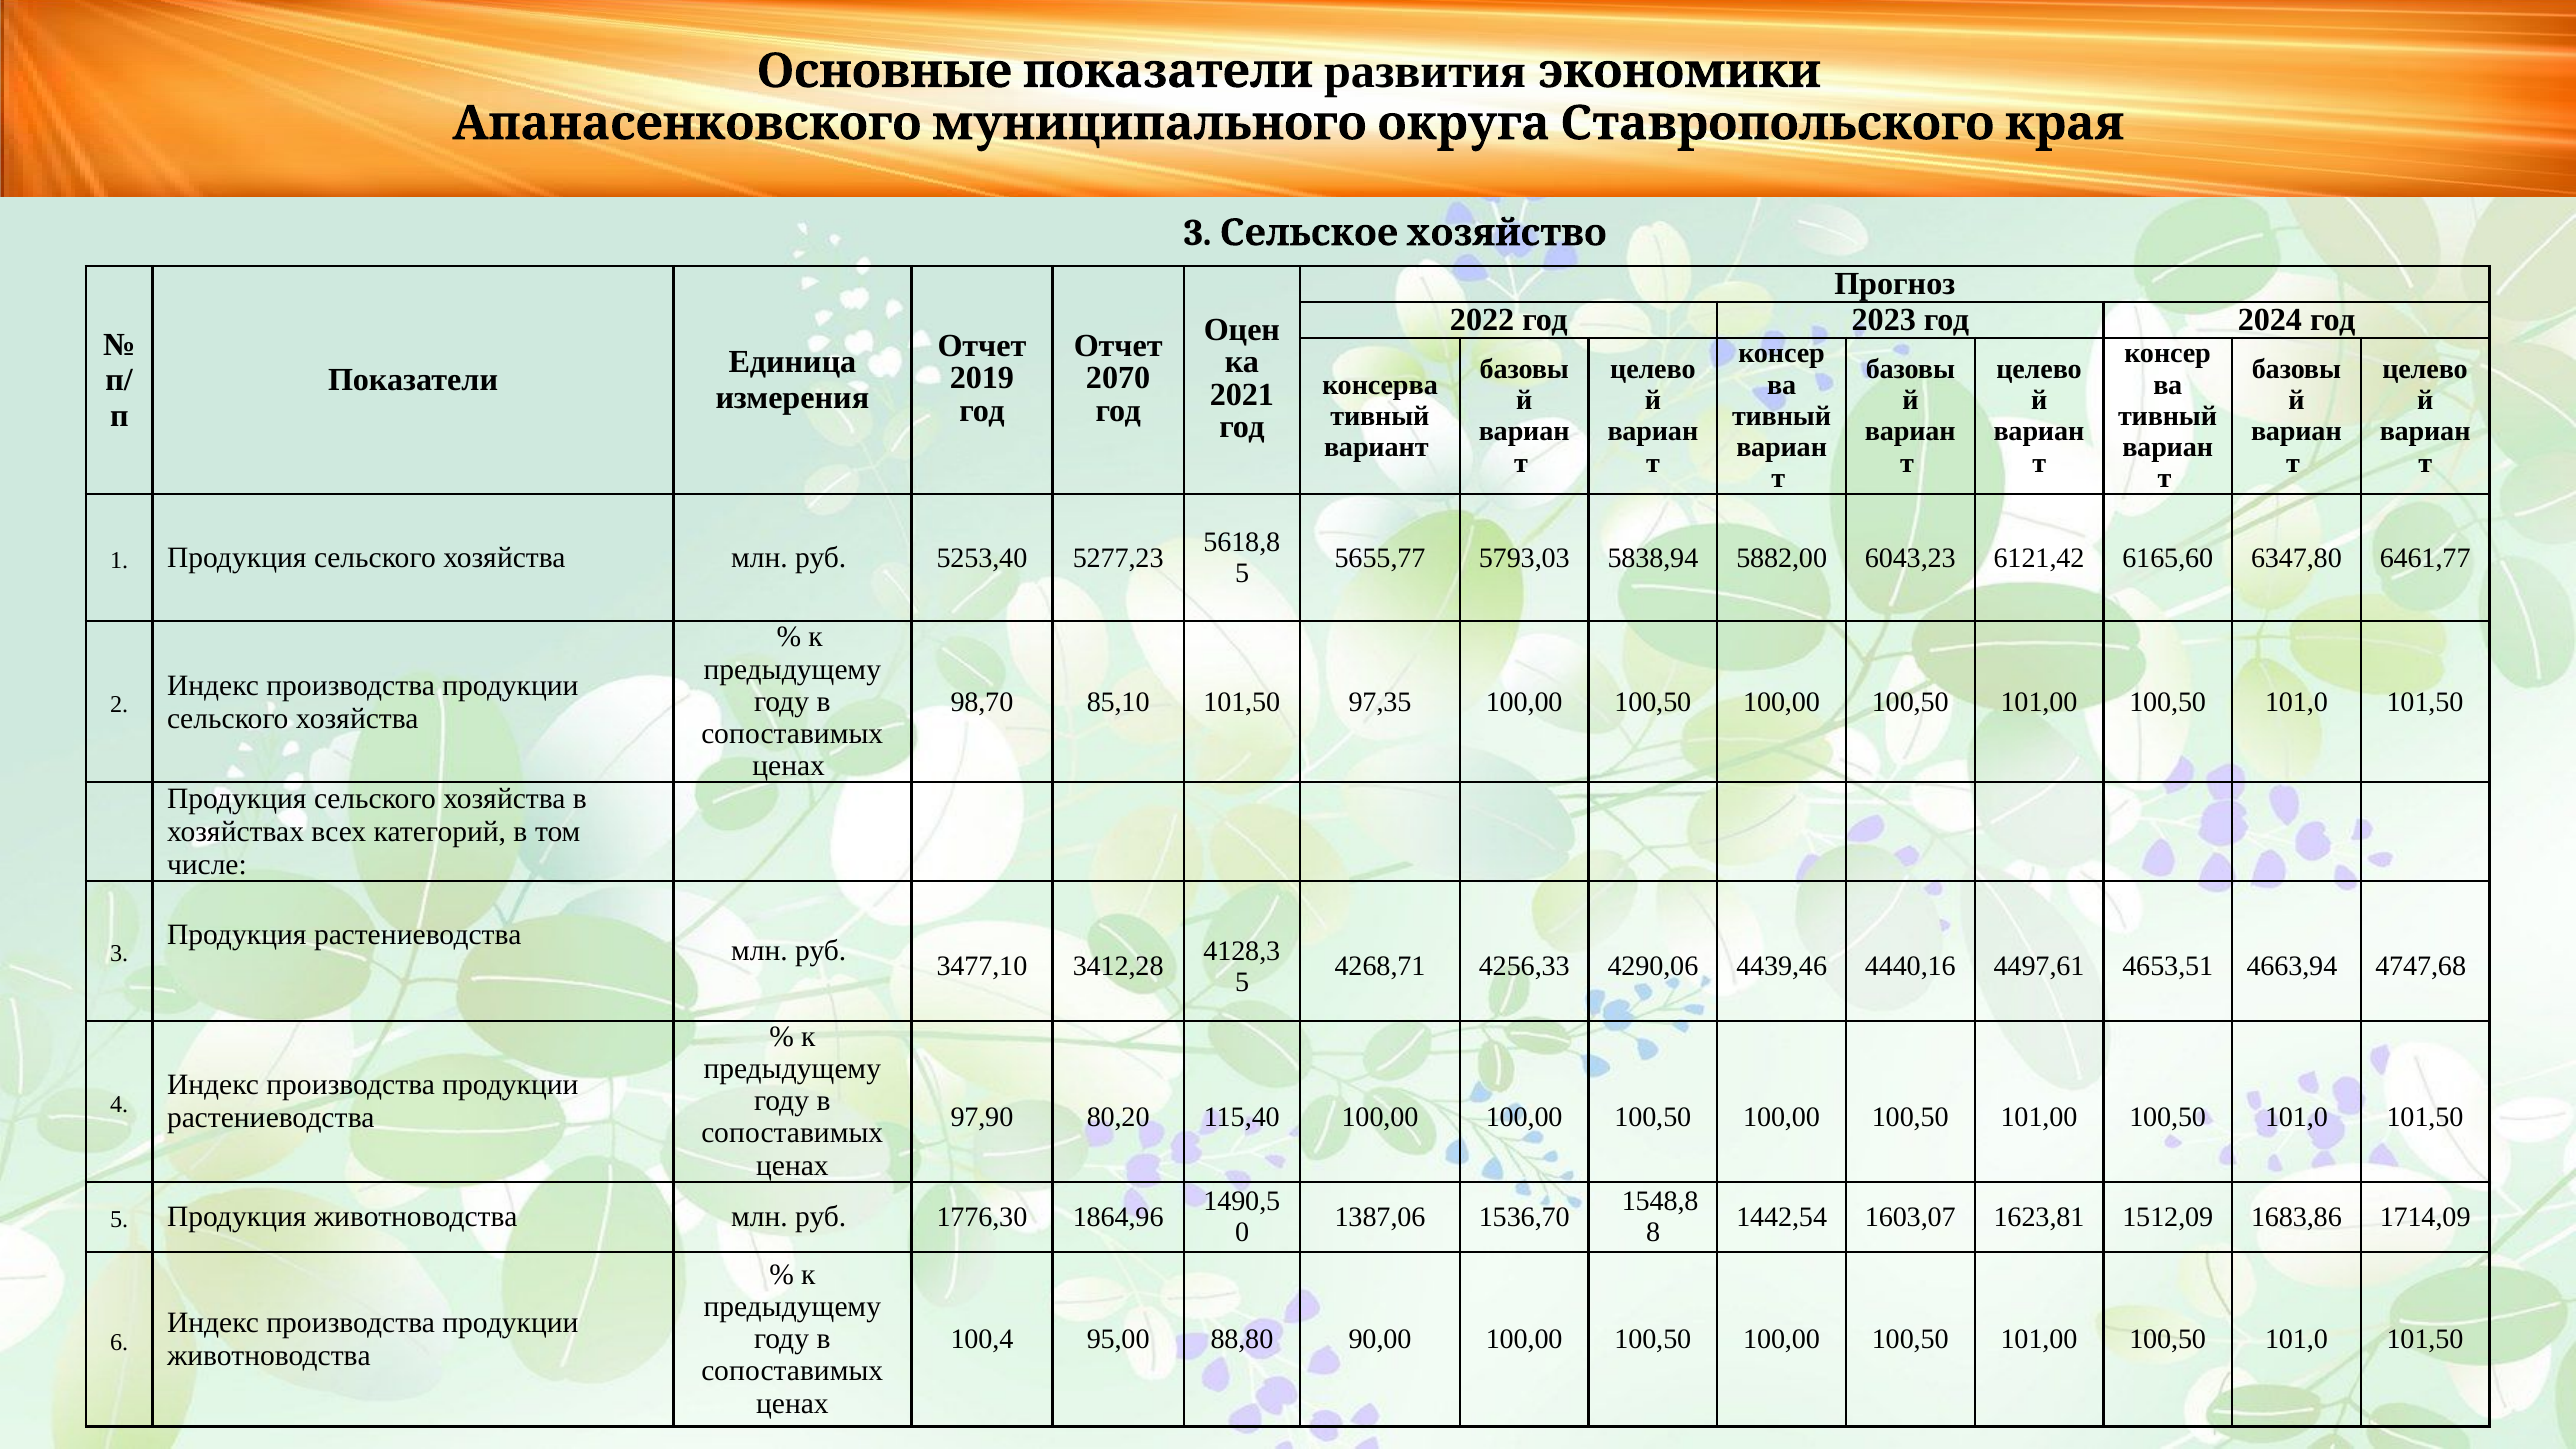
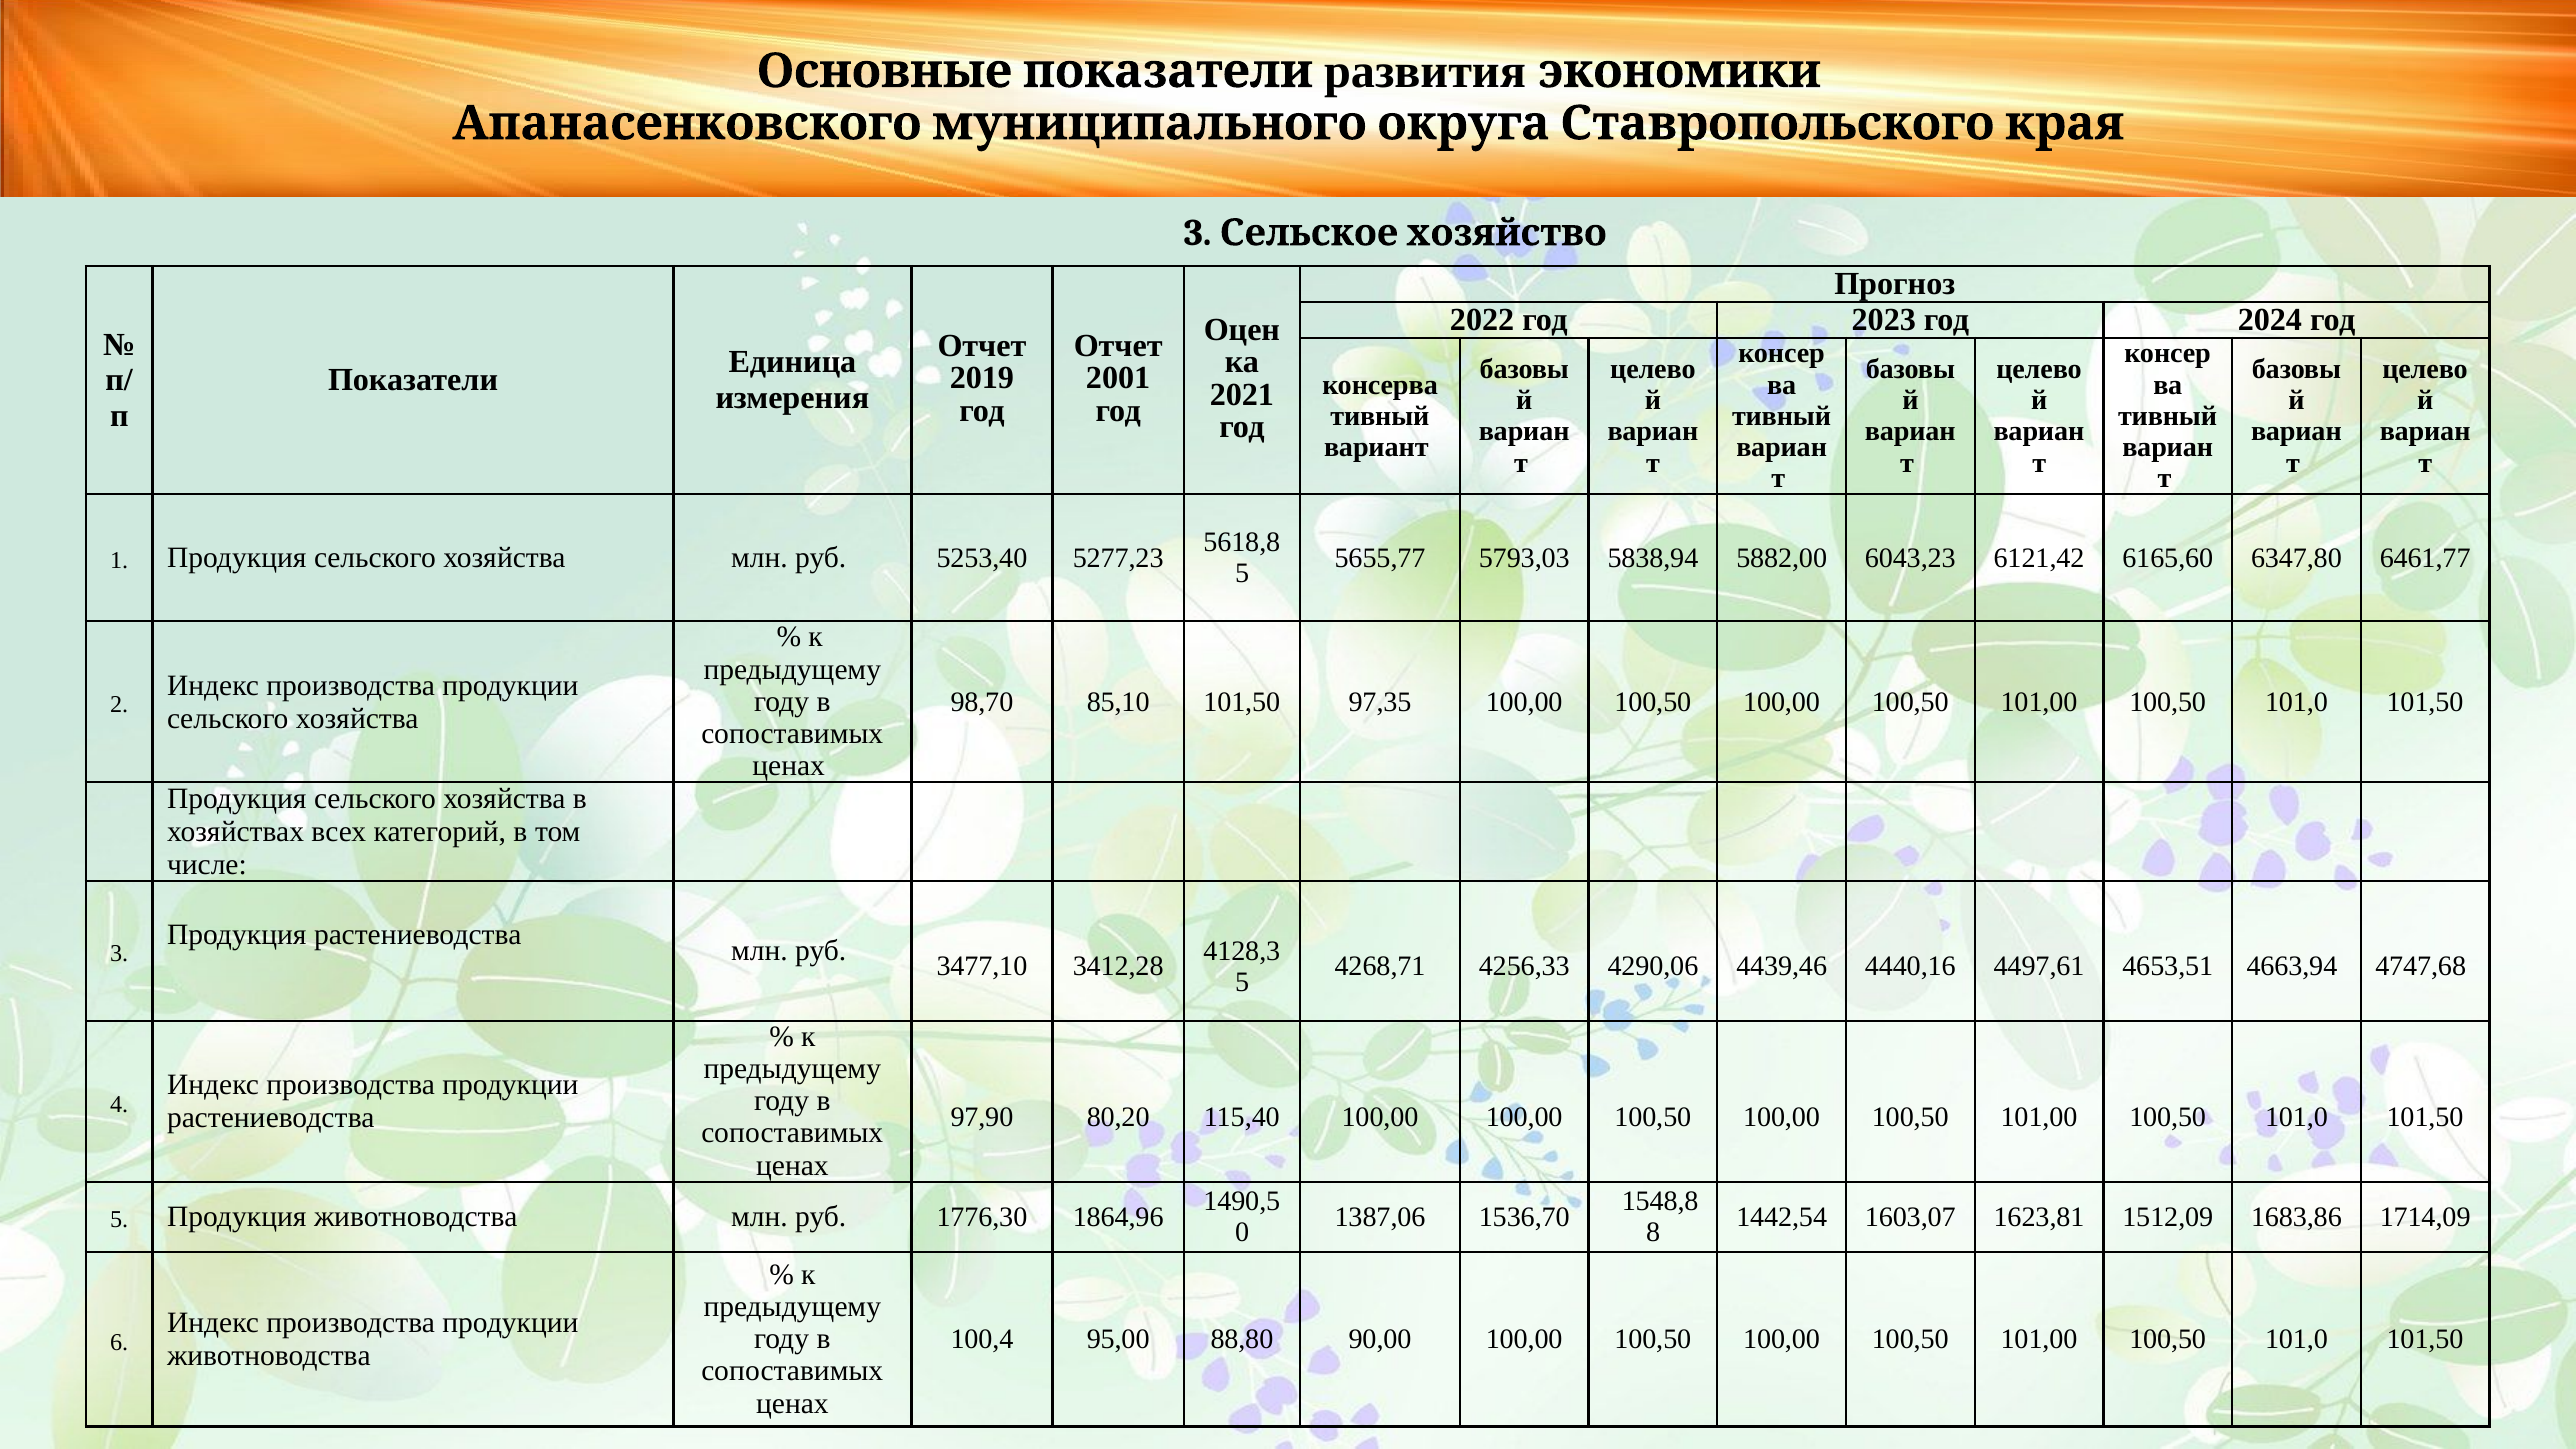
2070: 2070 -> 2001
